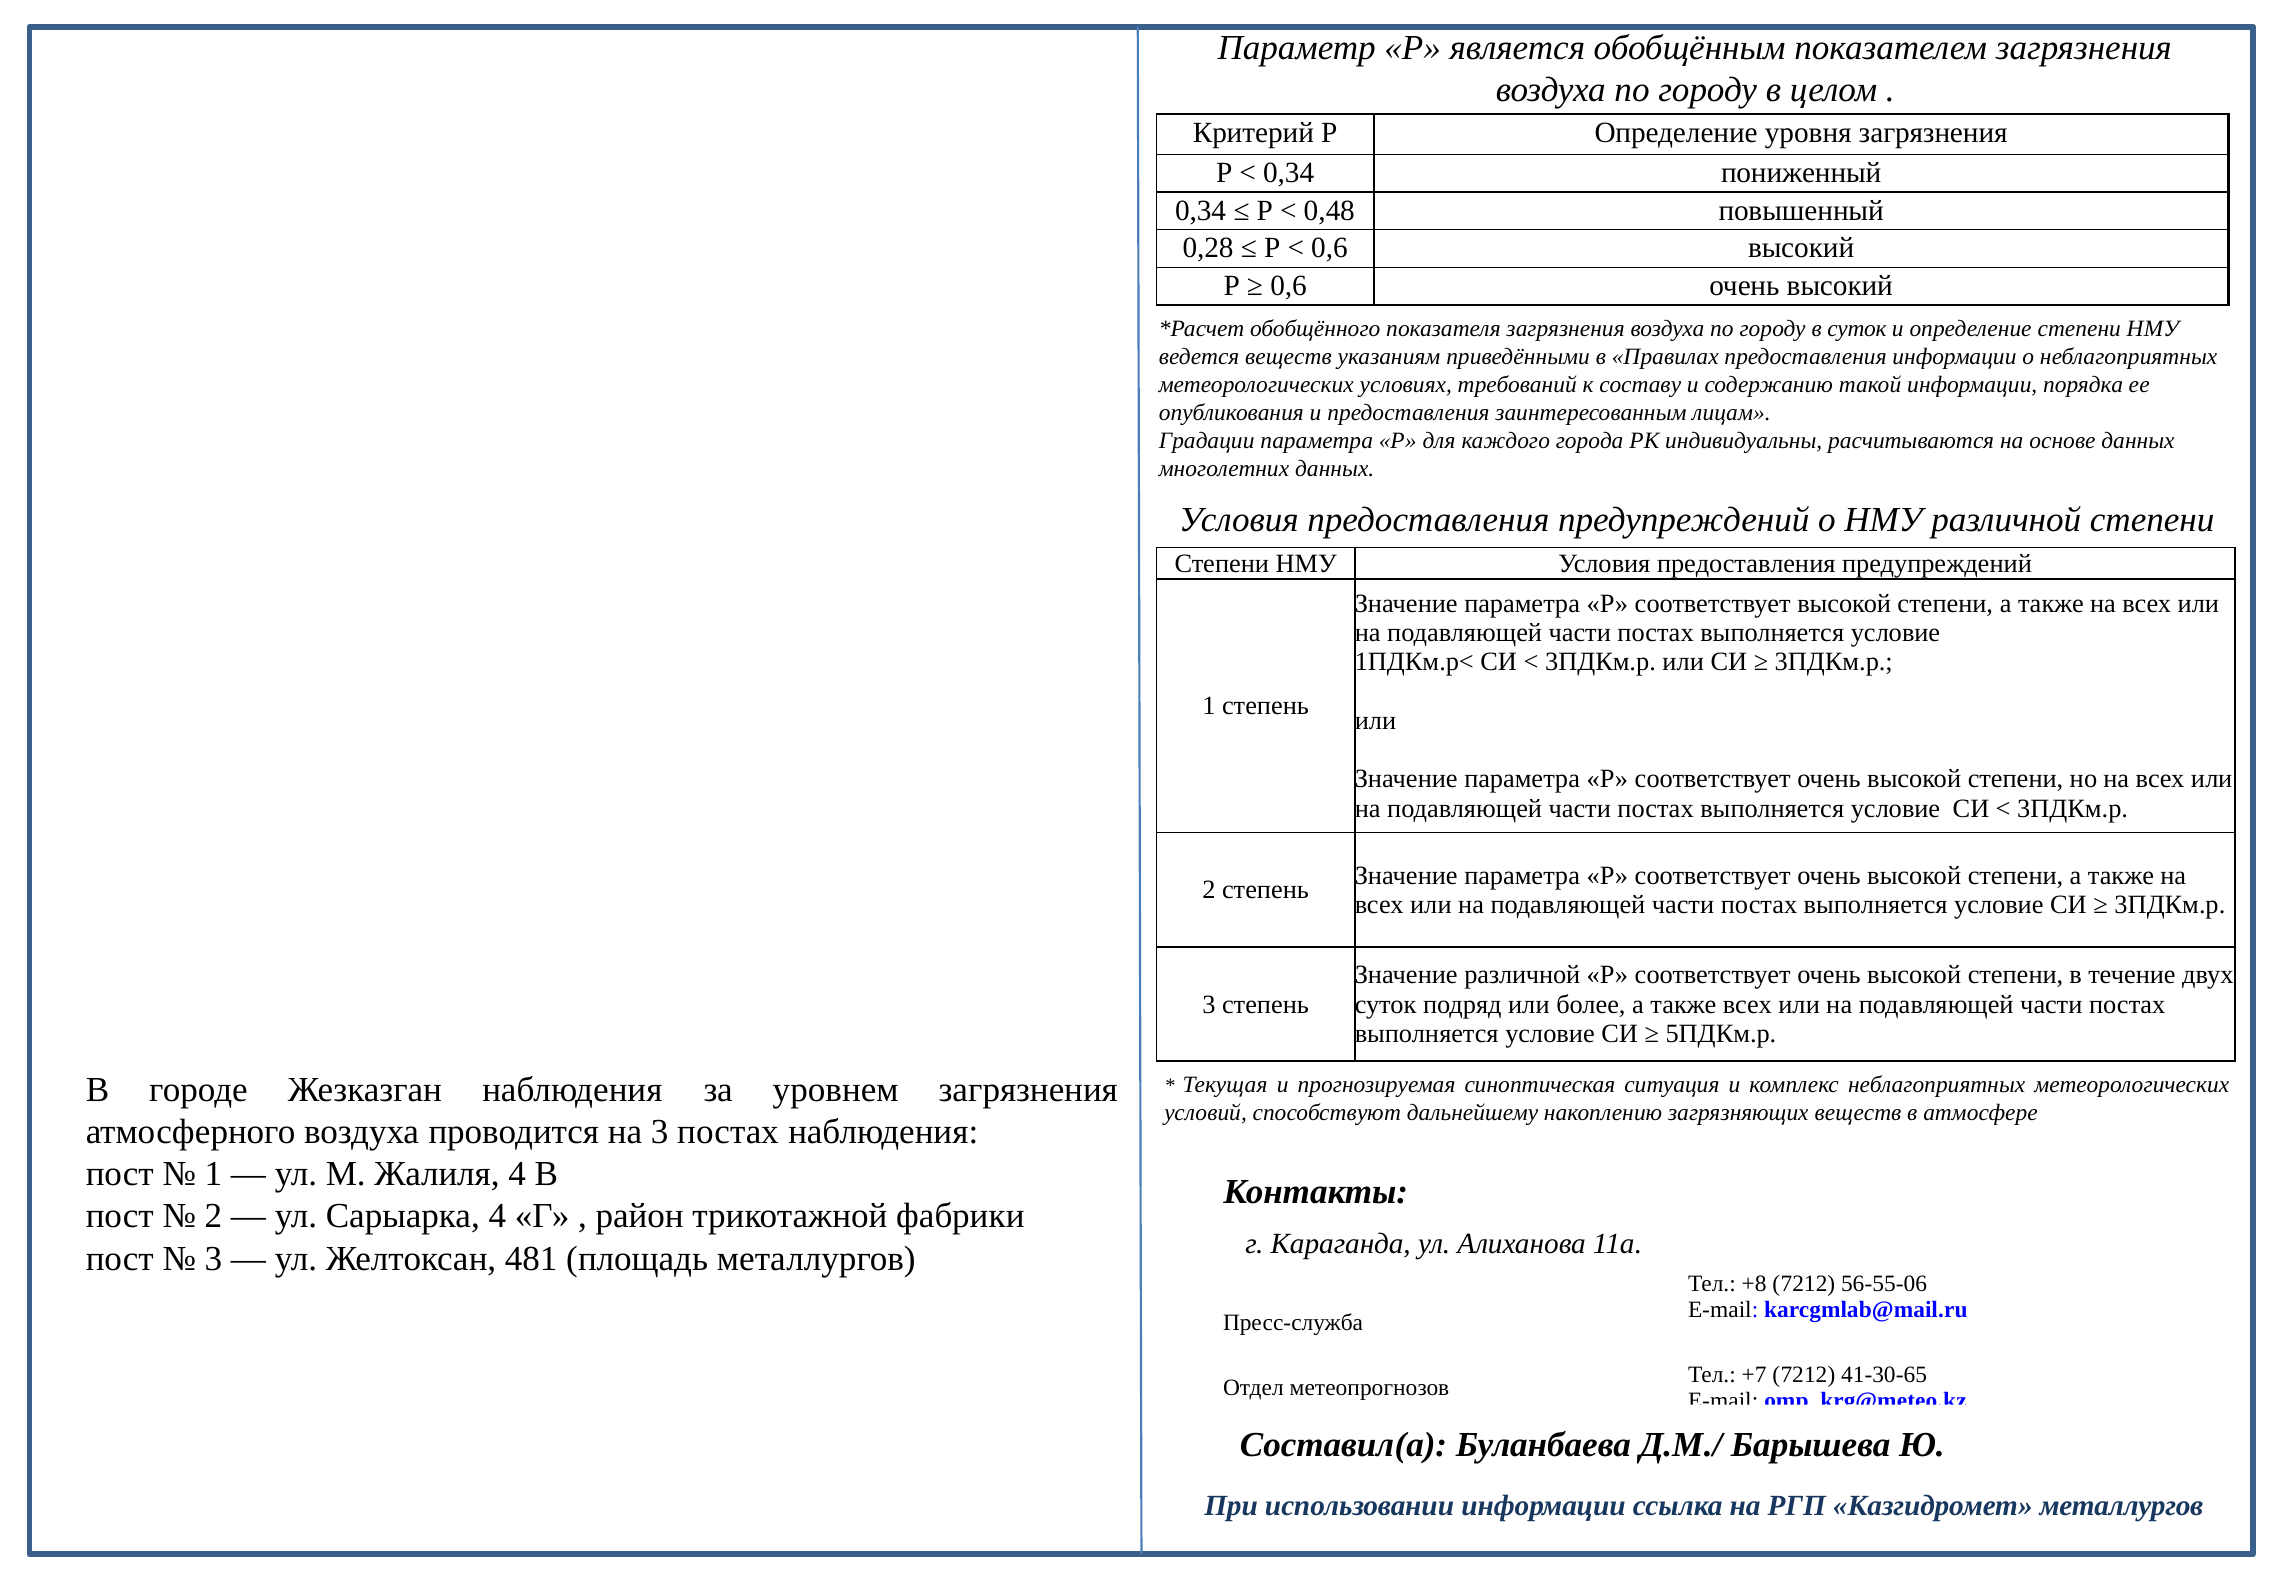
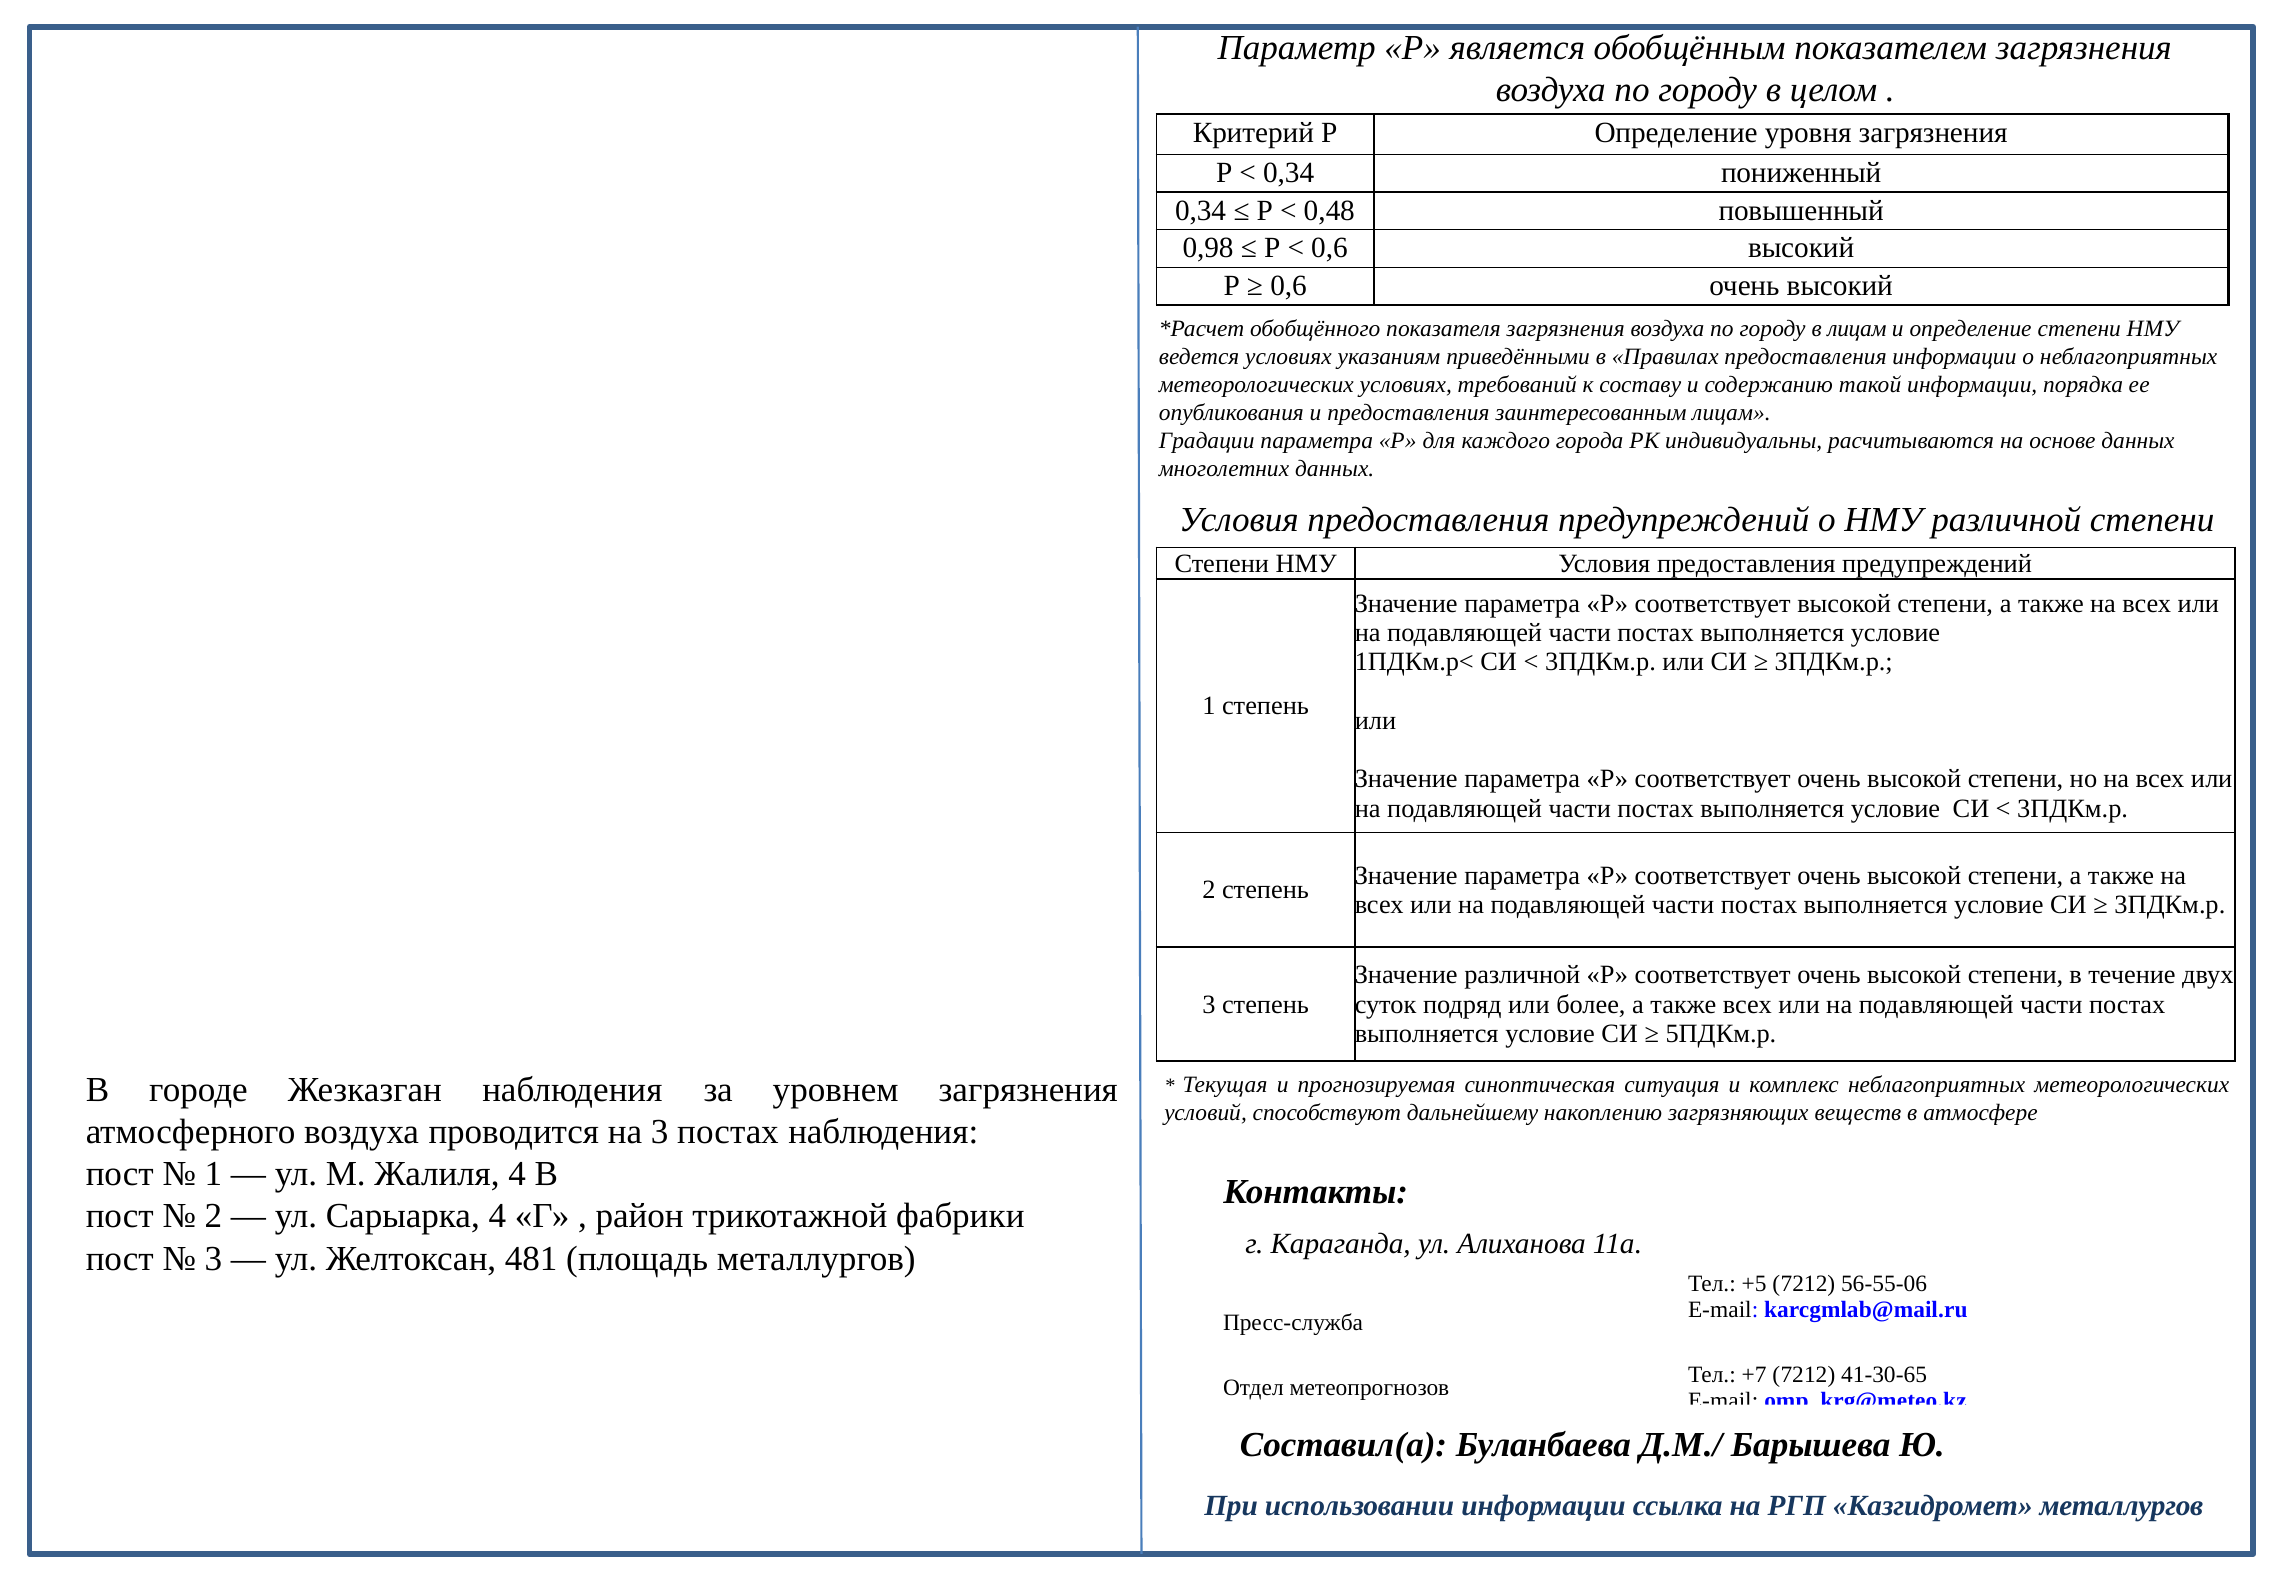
0,28: 0,28 -> 0,98
в суток: суток -> лицам
ведется веществ: веществ -> условиях
+8: +8 -> +5
